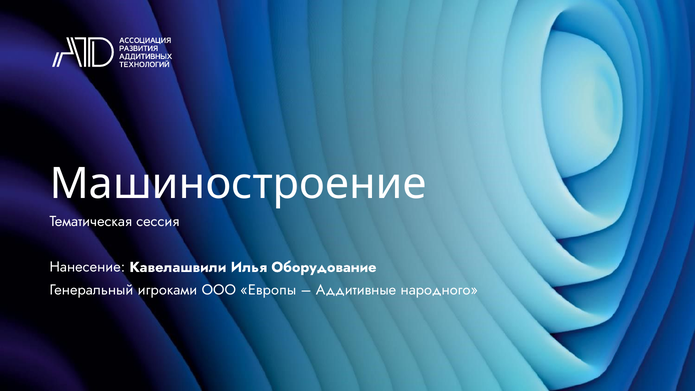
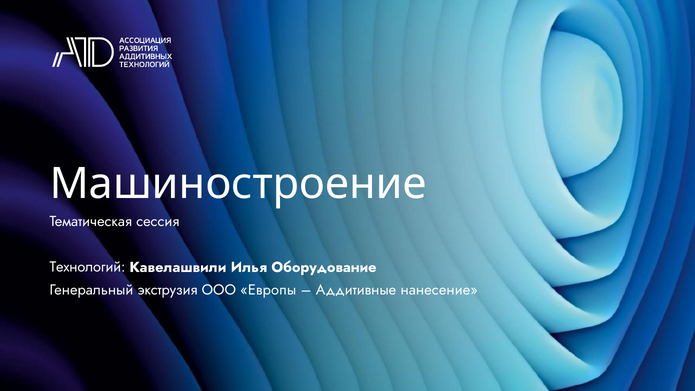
Нанесение: Нанесение -> Технологий
игроками: игроками -> экструзия
народного: народного -> нанесение
